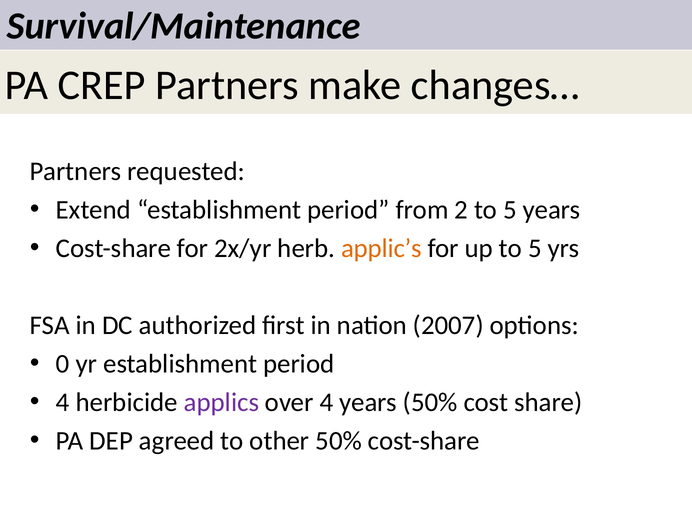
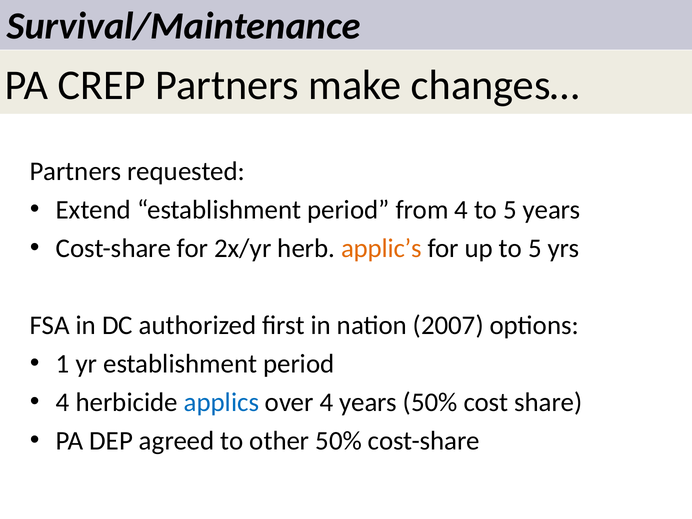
from 2: 2 -> 4
0: 0 -> 1
applics colour: purple -> blue
